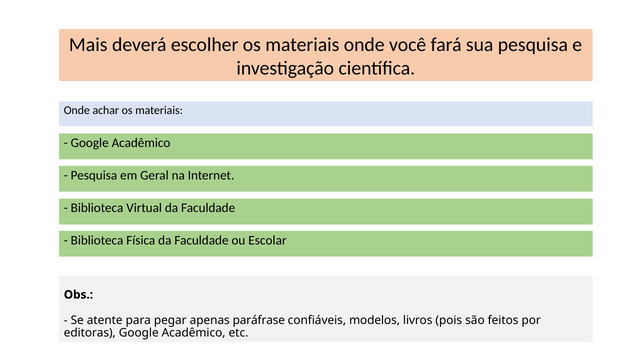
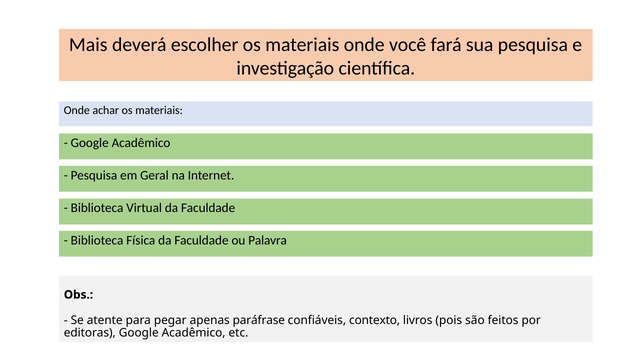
Escolar: Escolar -> Palavra
modelos: modelos -> contexto
